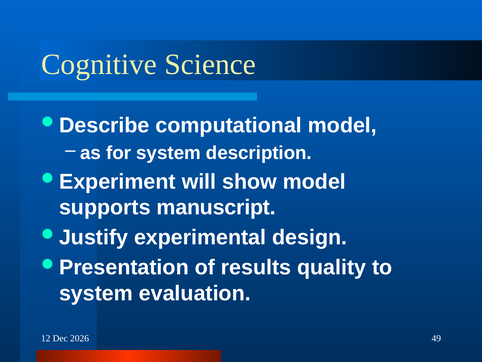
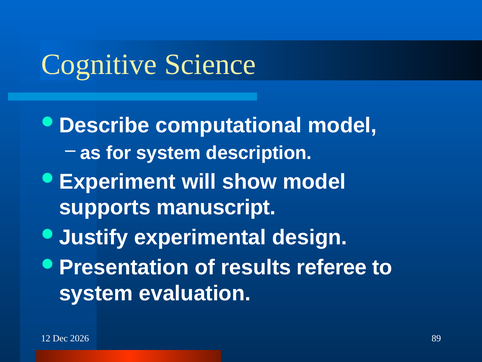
quality: quality -> referee
49: 49 -> 89
